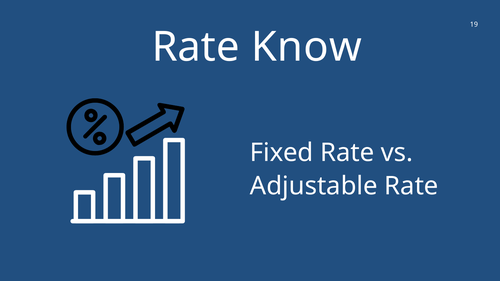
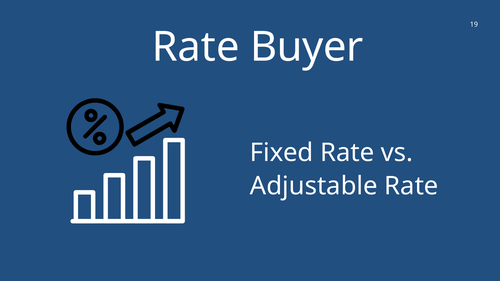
Know: Know -> Buyer
